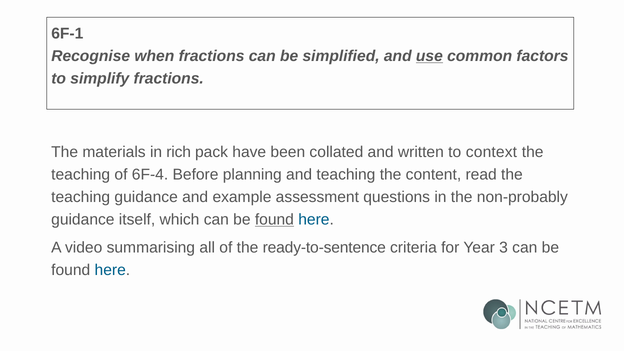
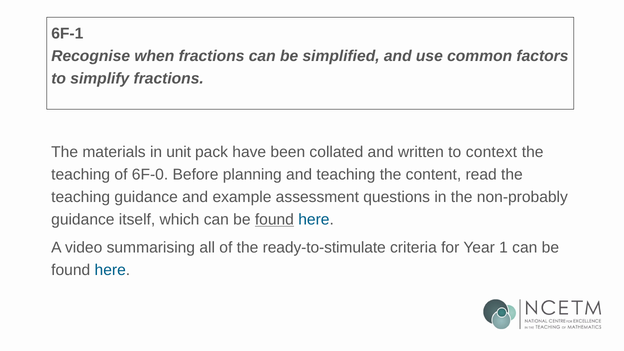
use underline: present -> none
rich: rich -> unit
6F-4: 6F-4 -> 6F-0
ready-to-sentence: ready-to-sentence -> ready-to-stimulate
3: 3 -> 1
